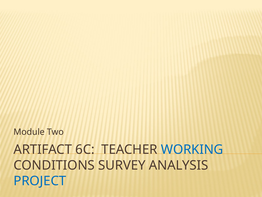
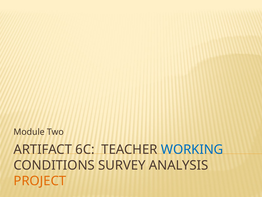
PROJECT colour: blue -> orange
